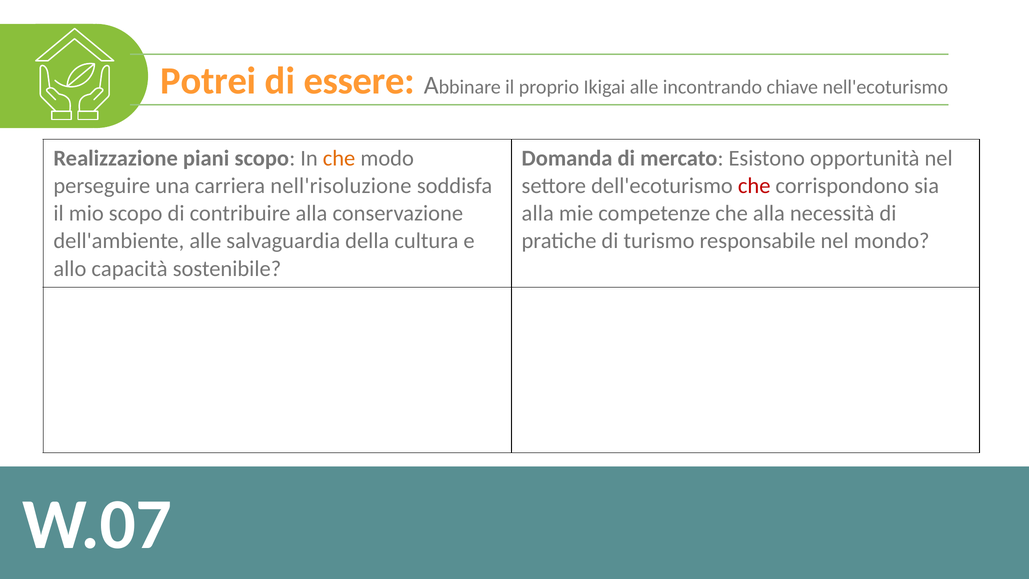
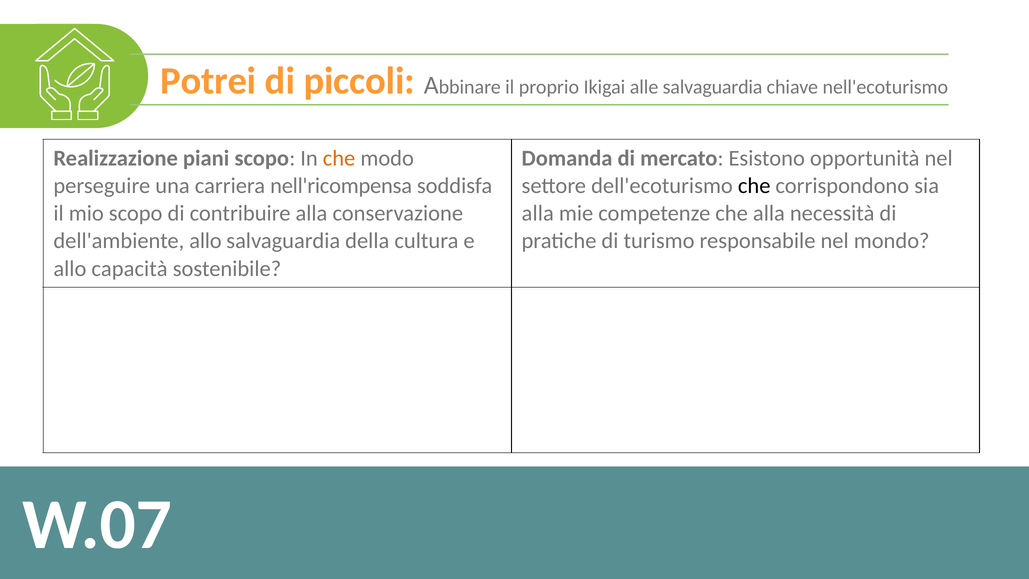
essere: essere -> piccoli
alle incontrando: incontrando -> salvaguardia
nell'risoluzione: nell'risoluzione -> nell'ricompensa
che at (754, 186) colour: red -> black
dell'ambiente alle: alle -> allo
